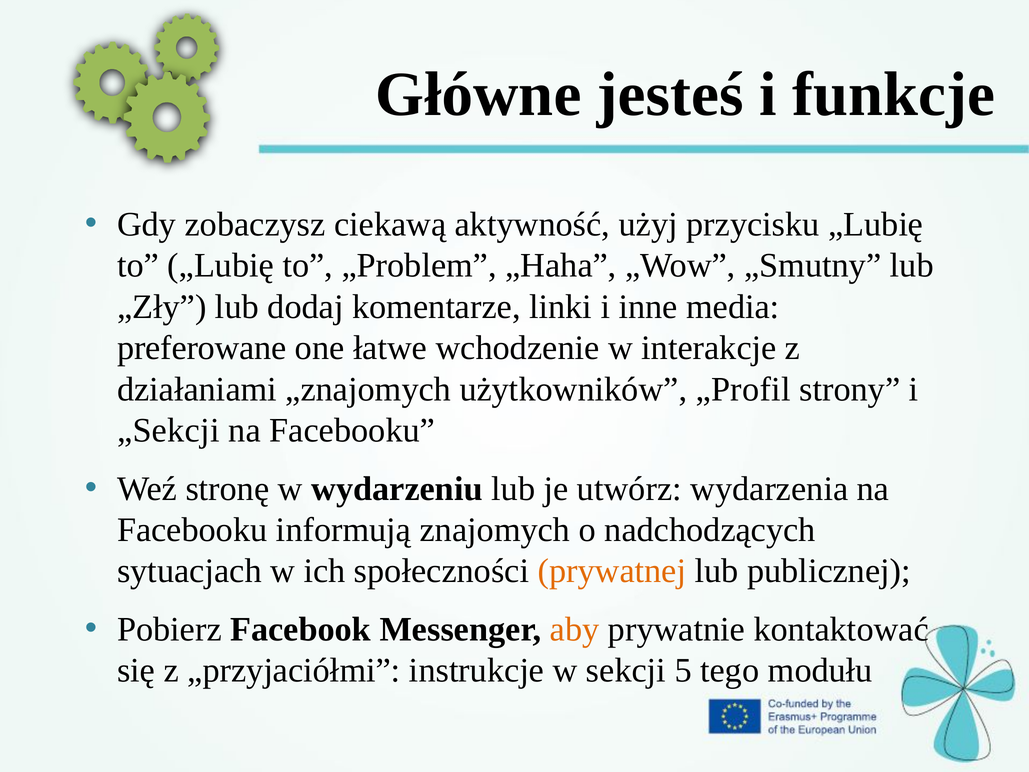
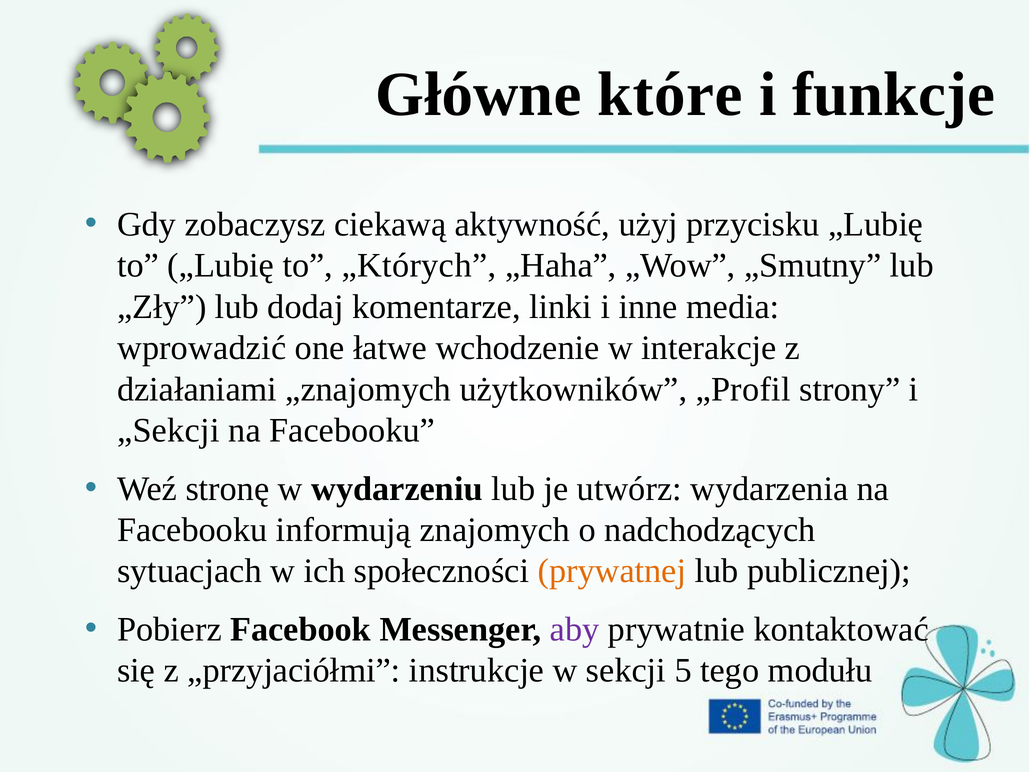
jesteś: jesteś -> które
„Problem: „Problem -> „Których
preferowane: preferowane -> wprowadzić
aby colour: orange -> purple
